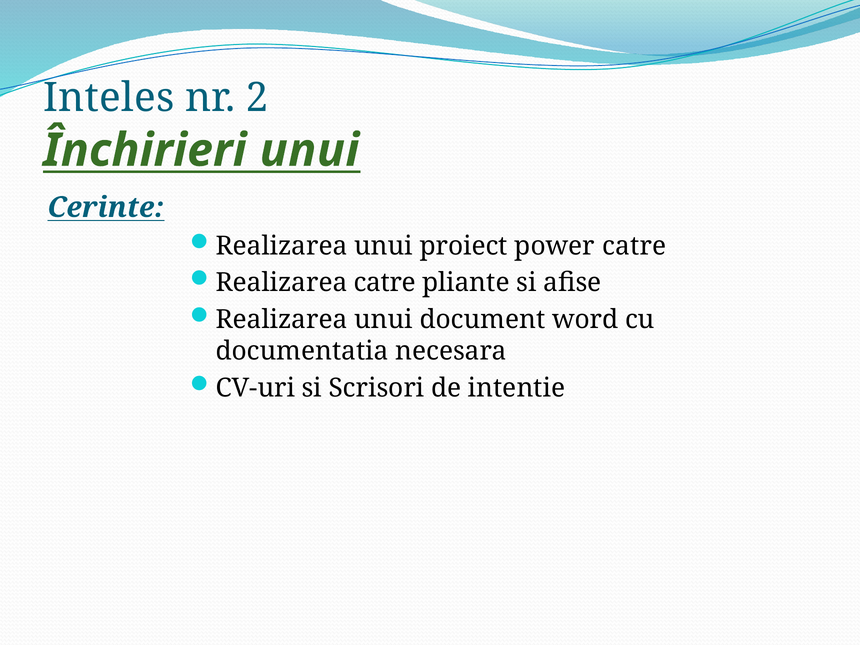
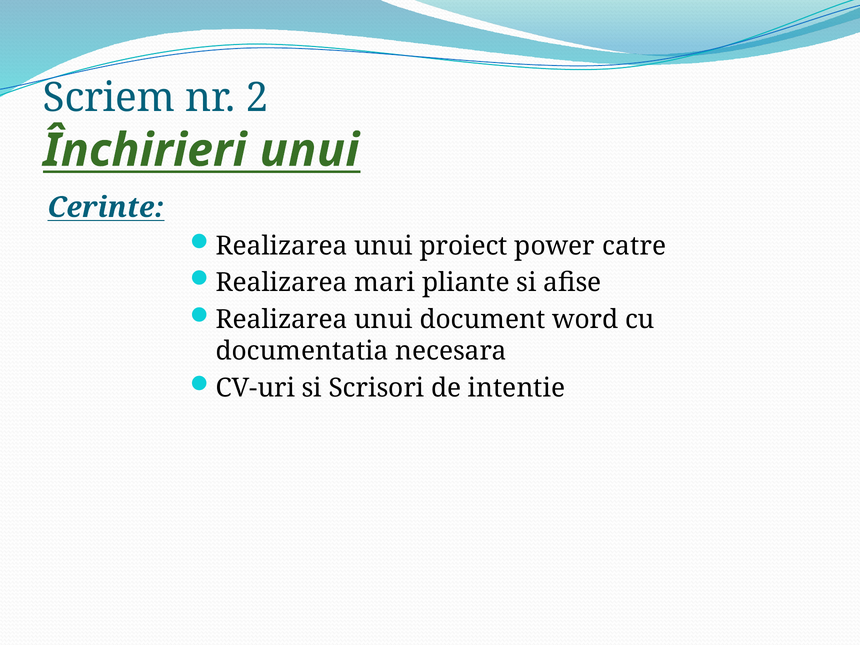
Inteles: Inteles -> Scriem
Realizarea catre: catre -> mari
